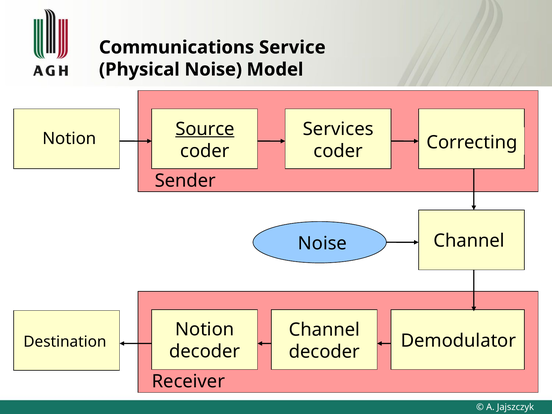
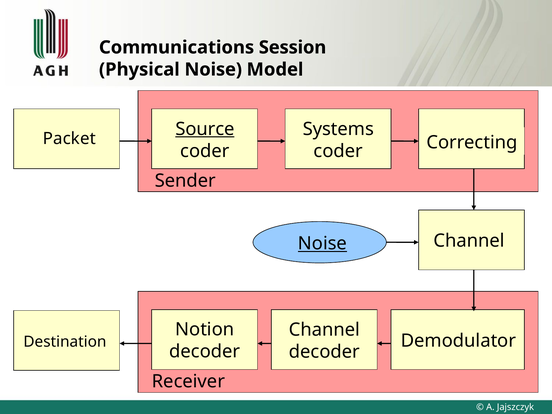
Service: Service -> Session
Services: Services -> Systems
Notion at (69, 139): Notion -> Packet
Noise at (322, 243) underline: none -> present
